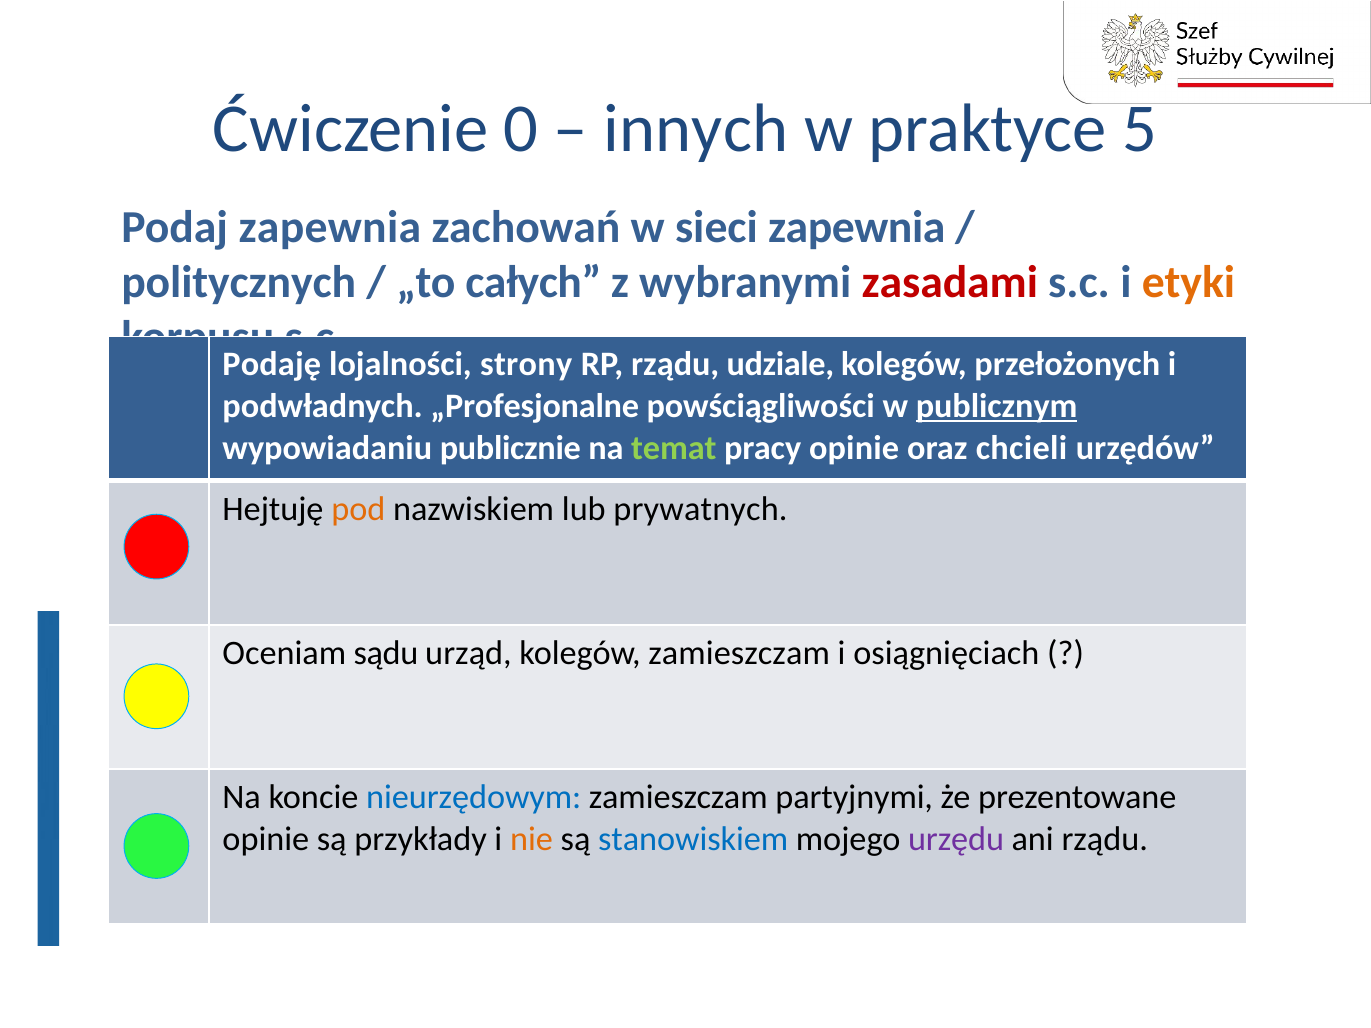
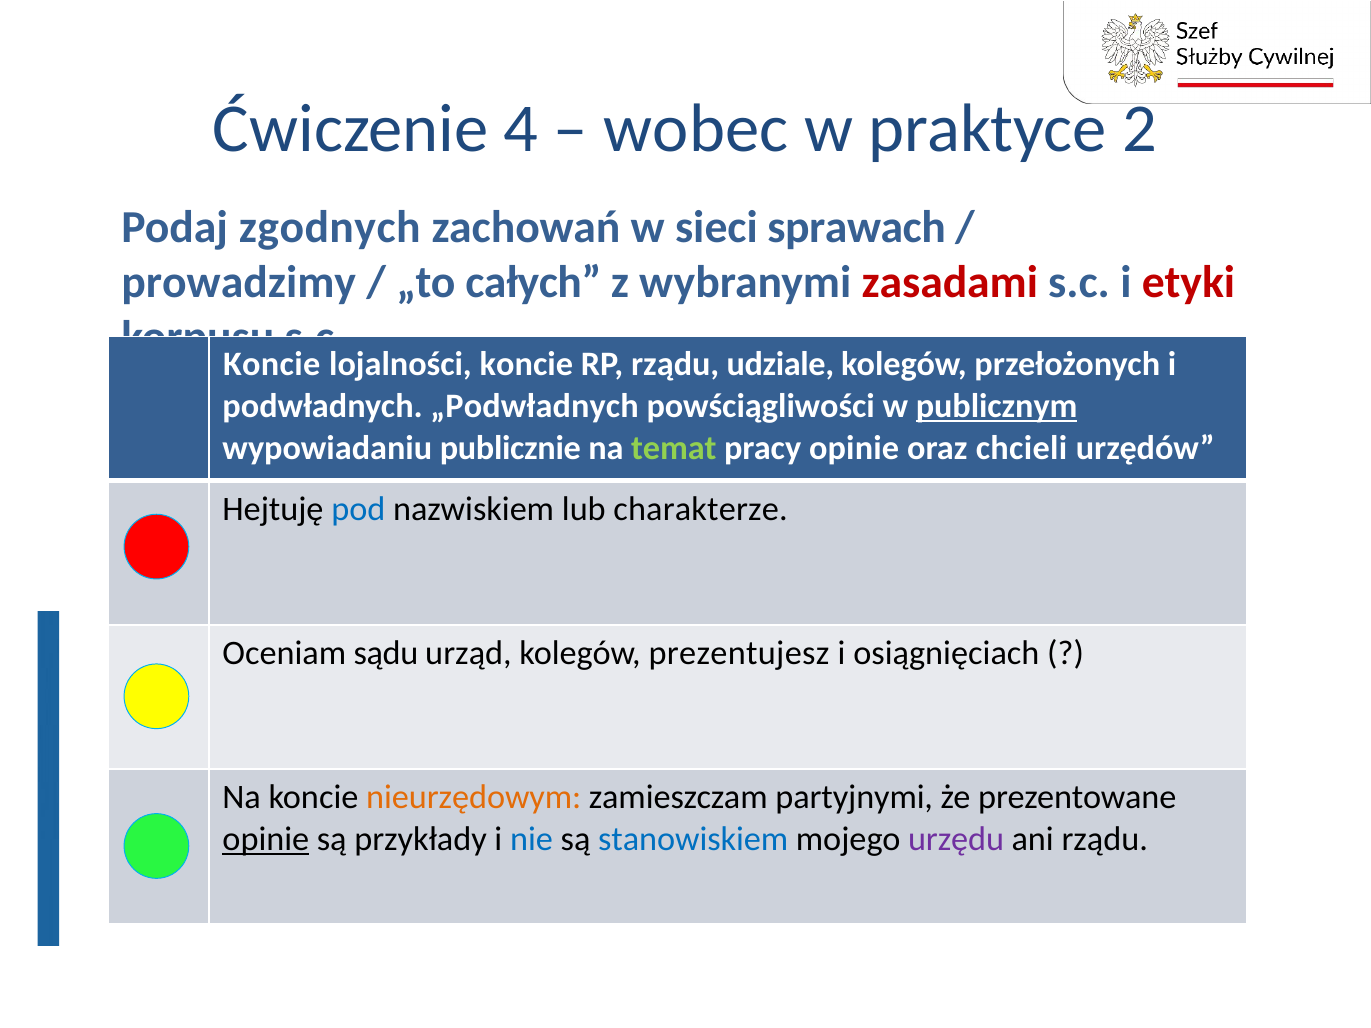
0: 0 -> 4
innych: innych -> wobec
5: 5 -> 2
Podaj zapewnia: zapewnia -> zgodnych
sieci zapewnia: zapewnia -> sprawach
politycznych: politycznych -> prowadzimy
etyki colour: orange -> red
Podaję at (272, 365): Podaję -> Koncie
lojalności strony: strony -> koncie
„Profesjonalne: „Profesjonalne -> „Podwładnych
pod colour: orange -> blue
prywatnych: prywatnych -> charakterze
kolegów zamieszczam: zamieszczam -> prezentujesz
nieurzędowym colour: blue -> orange
opinie at (266, 839) underline: none -> present
nie colour: orange -> blue
